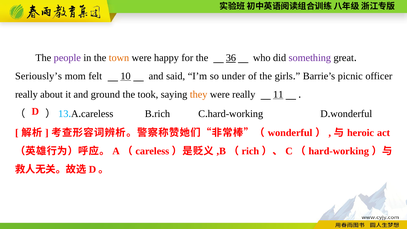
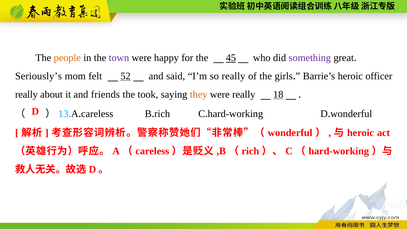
people colour: purple -> orange
town colour: orange -> purple
36: 36 -> 45
10: 10 -> 52
so under: under -> really
Barrie’s picnic: picnic -> heroic
ground: ground -> friends
11: 11 -> 18
